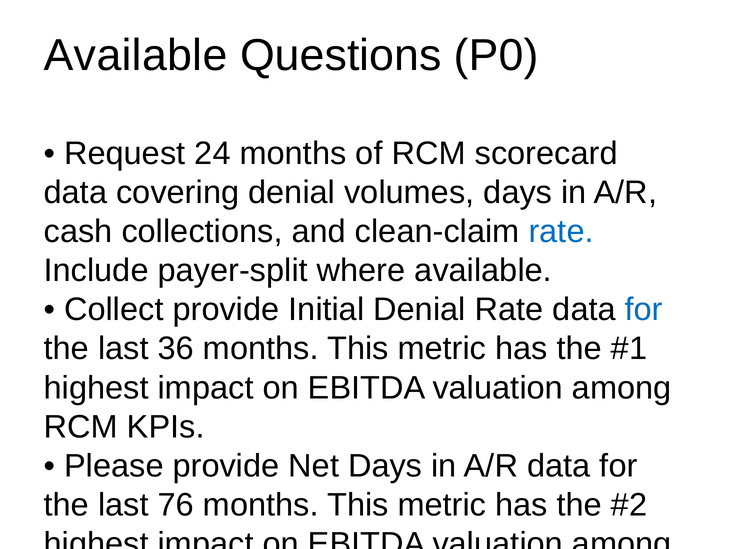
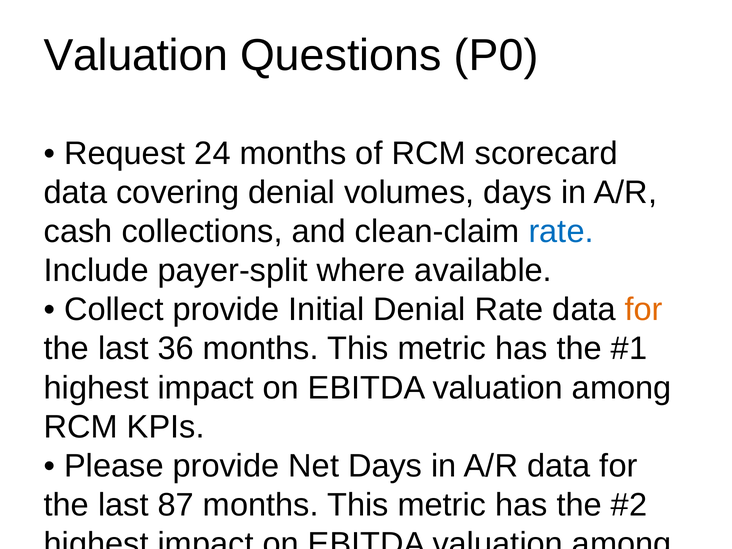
Available at (136, 56): Available -> Valuation
for at (644, 310) colour: blue -> orange
76: 76 -> 87
